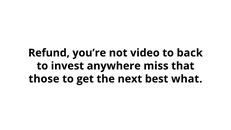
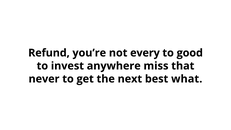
video: video -> every
back: back -> good
those: those -> never
